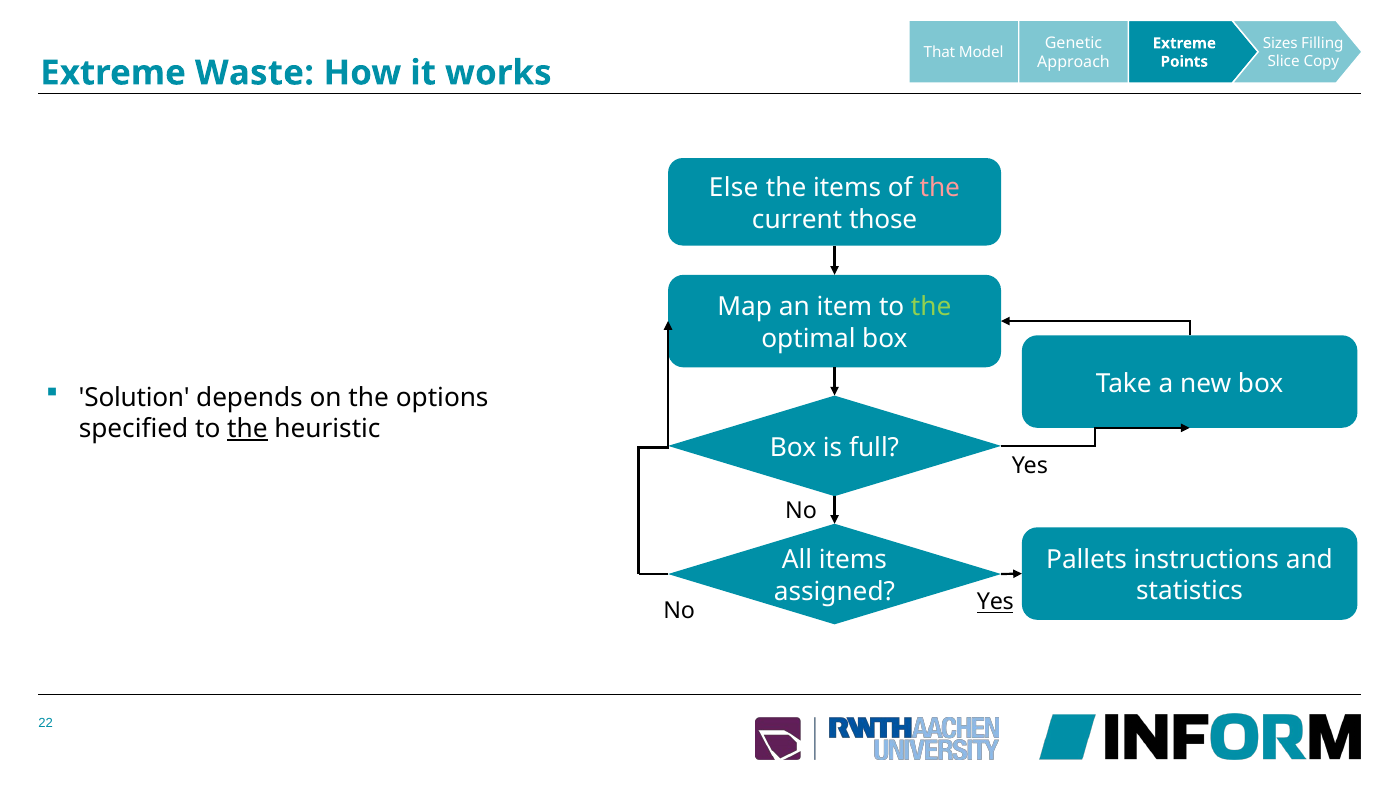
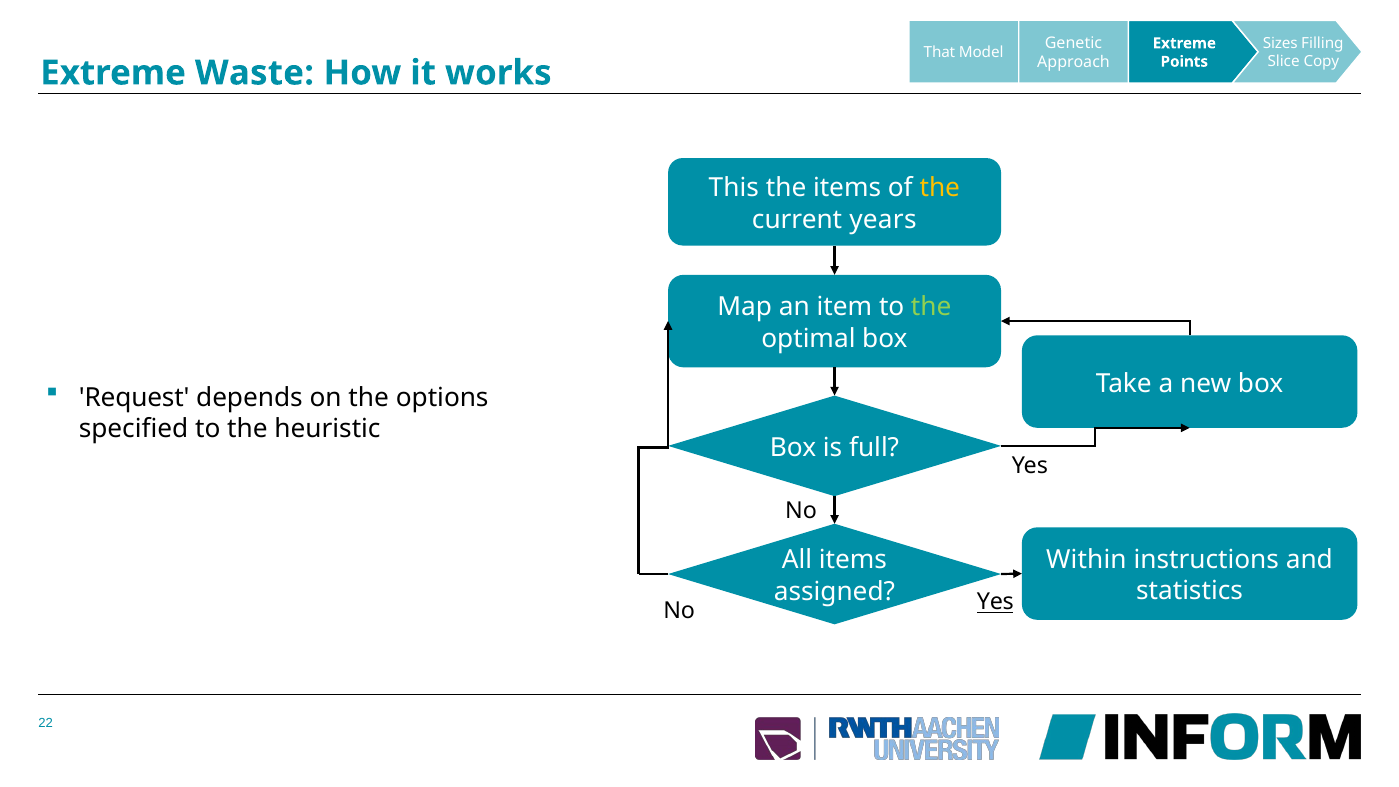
Else: Else -> This
the at (940, 188) colour: pink -> yellow
those: those -> years
Solution: Solution -> Request
the at (247, 429) underline: present -> none
Pallets: Pallets -> Within
